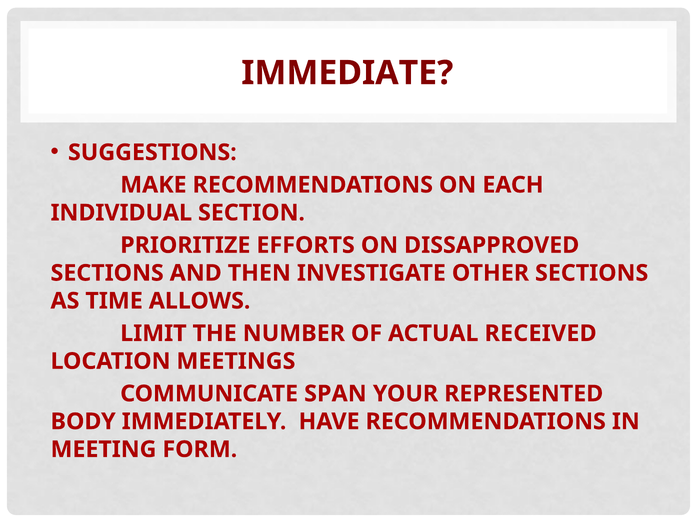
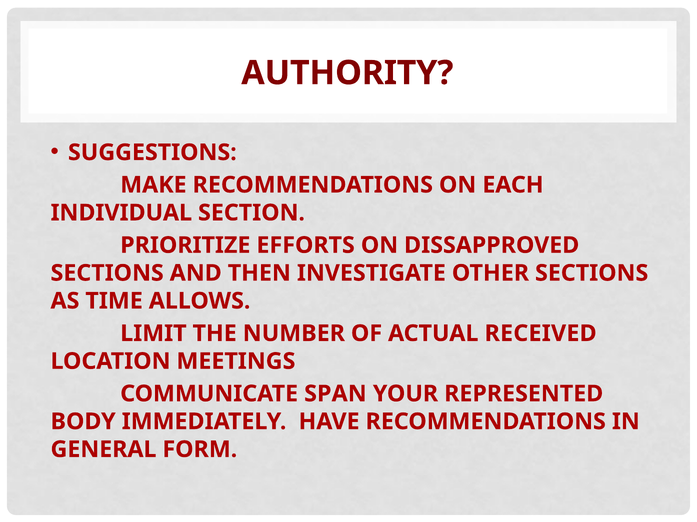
IMMEDIATE: IMMEDIATE -> AUTHORITY
MEETING: MEETING -> GENERAL
